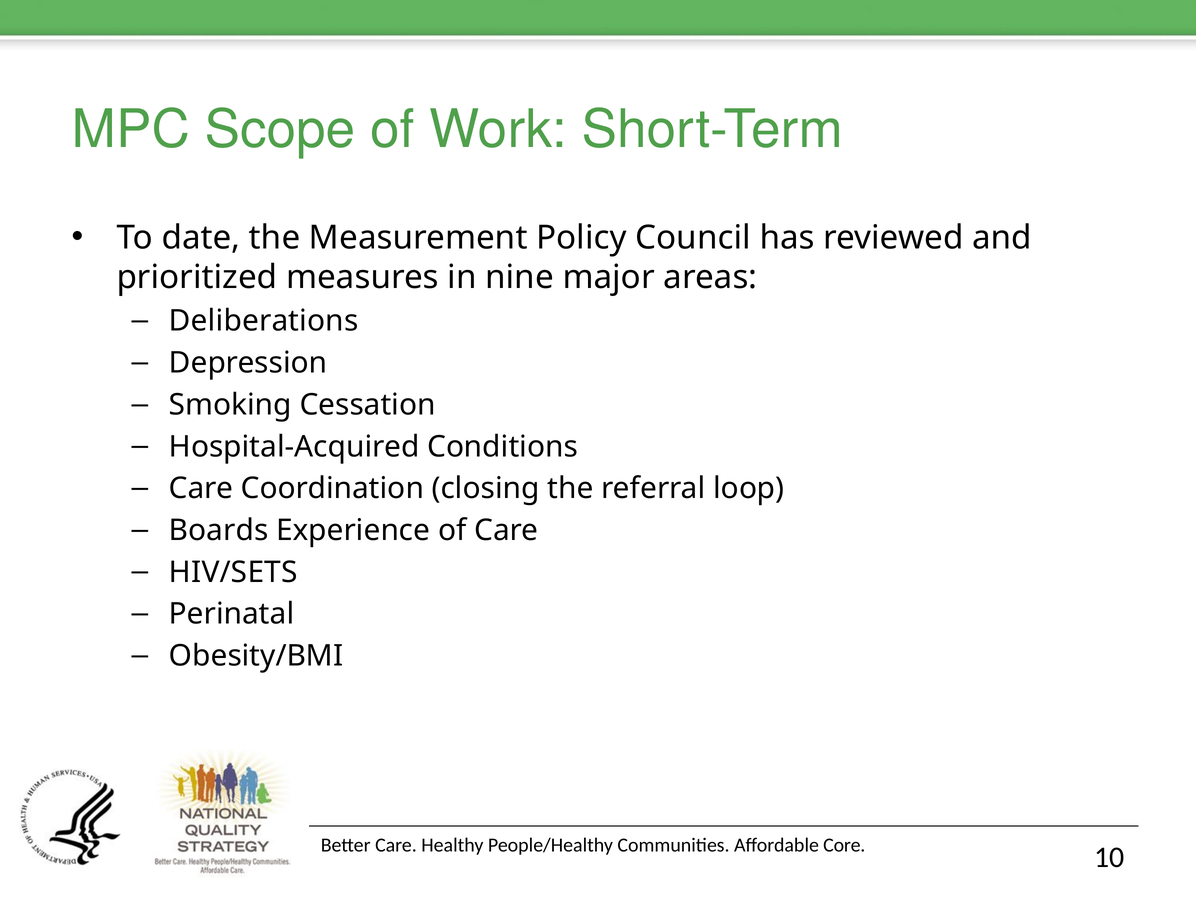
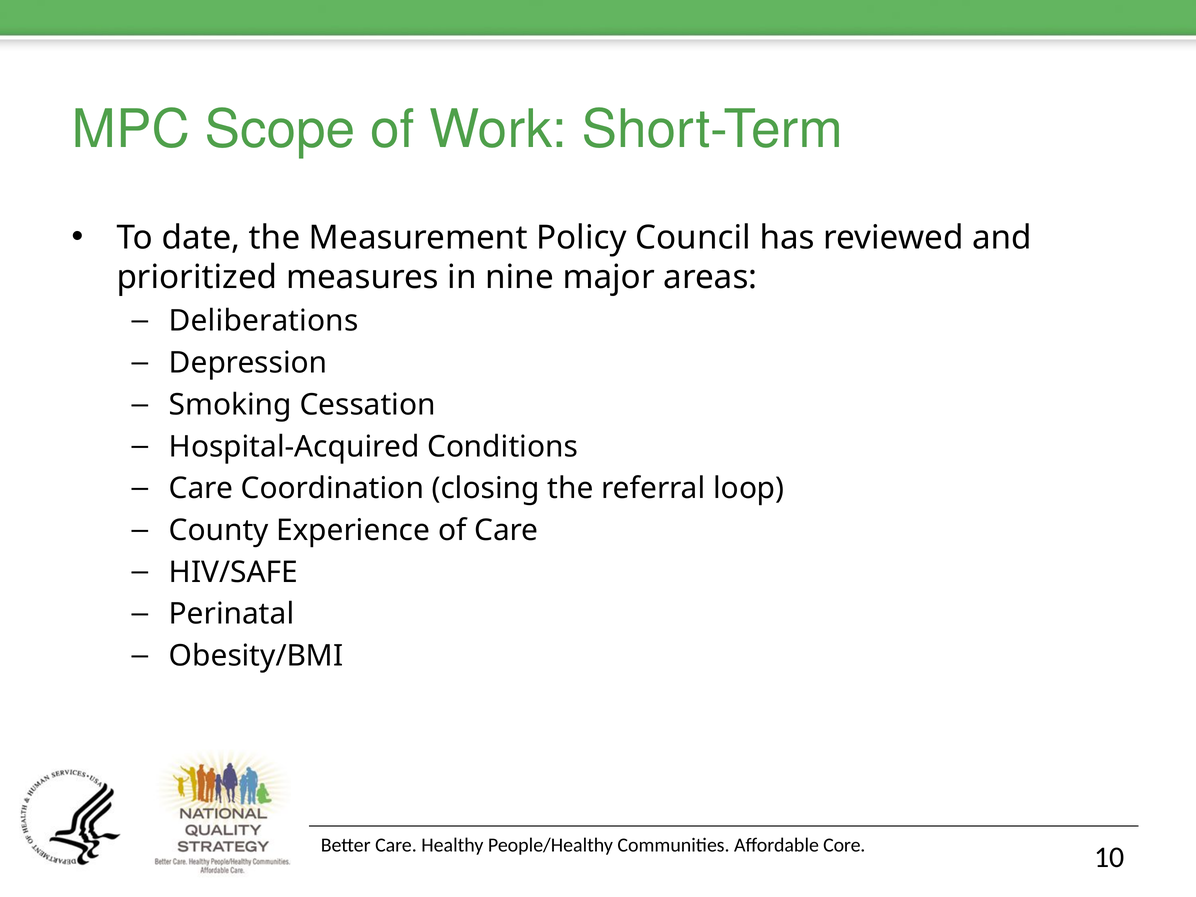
Boards: Boards -> County
HIV/SETS: HIV/SETS -> HIV/SAFE
